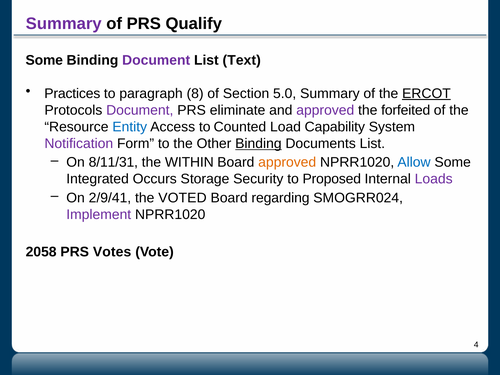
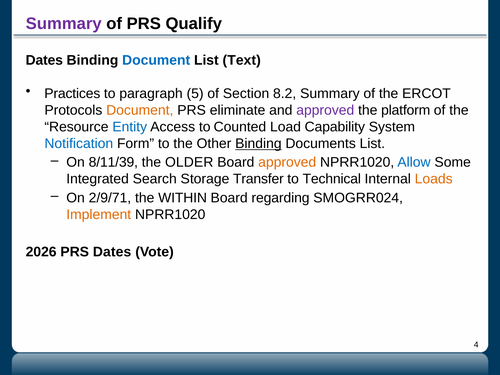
Some at (44, 60): Some -> Dates
Document at (156, 60) colour: purple -> blue
8: 8 -> 5
5.0: 5.0 -> 8.2
ERCOT underline: present -> none
Document at (140, 110) colour: purple -> orange
forfeited: forfeited -> platform
Notification colour: purple -> blue
8/11/31: 8/11/31 -> 8/11/39
WITHIN: WITHIN -> OLDER
Occurs: Occurs -> Search
Security: Security -> Transfer
Proposed: Proposed -> Technical
Loads colour: purple -> orange
2/9/41: 2/9/41 -> 2/9/71
VOTED: VOTED -> WITHIN
Implement colour: purple -> orange
2058: 2058 -> 2026
PRS Votes: Votes -> Dates
